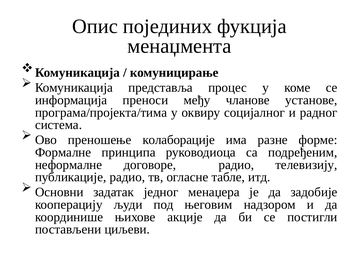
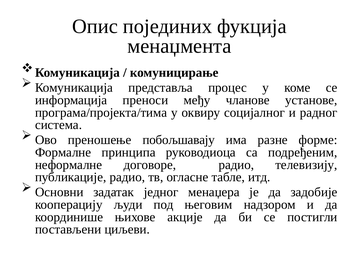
колаборације: колаборације -> побољшавају
